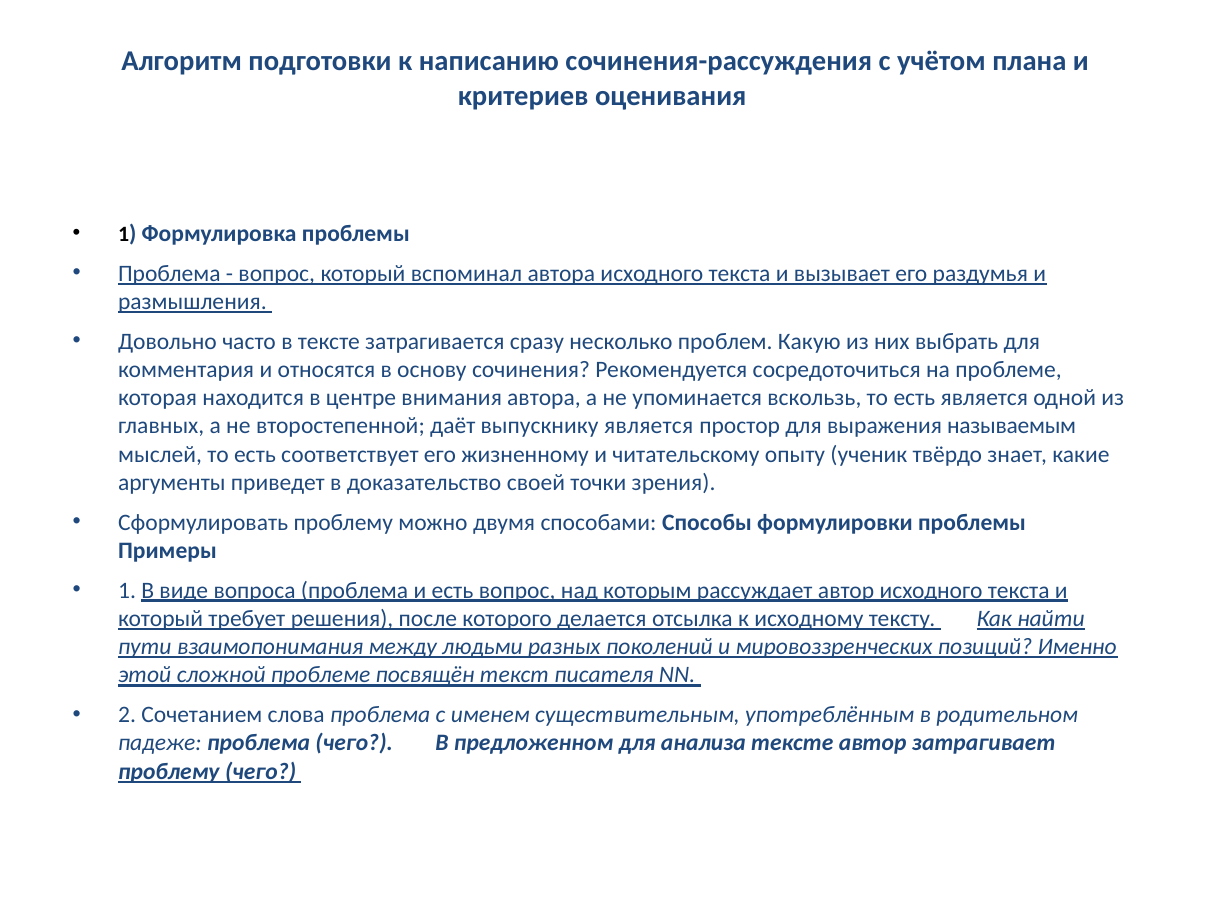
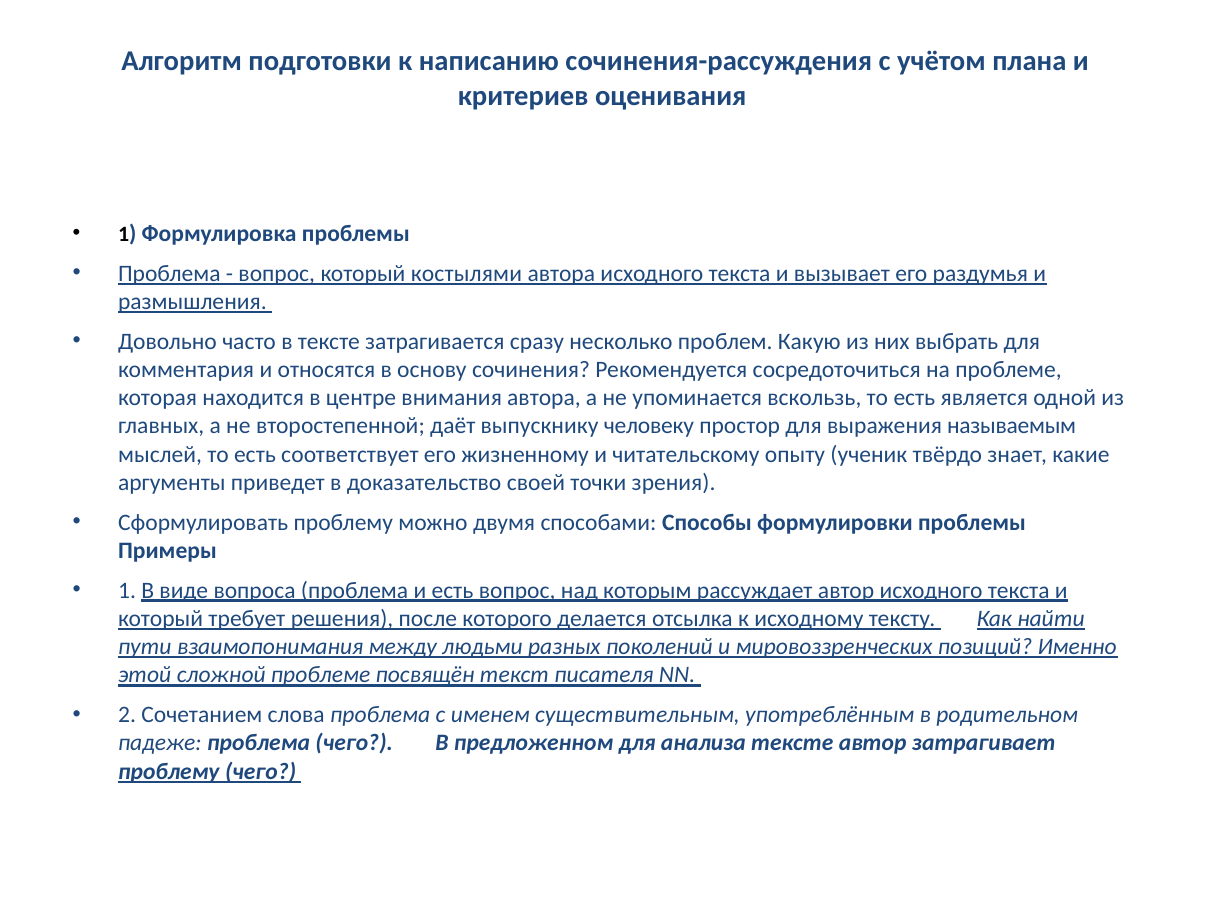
вспоминал: вспоминал -> костылями
выпускнику является: является -> человеку
